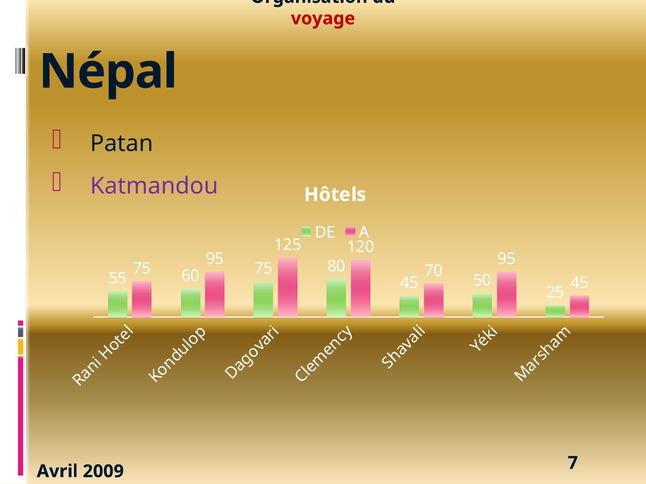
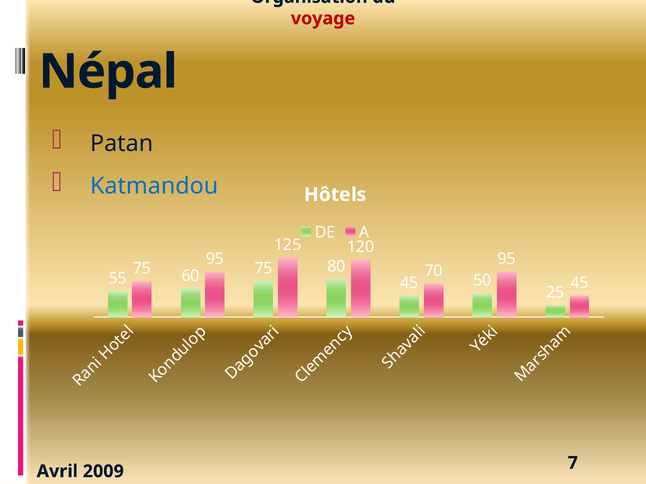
Katmandou colour: purple -> blue
